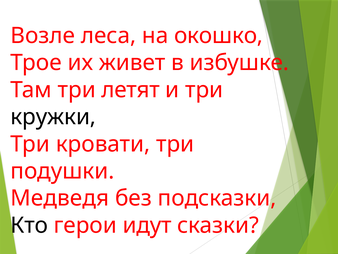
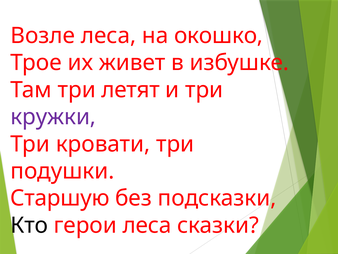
кружки colour: black -> purple
Медведя: Медведя -> Старшую
герои идут: идут -> леса
